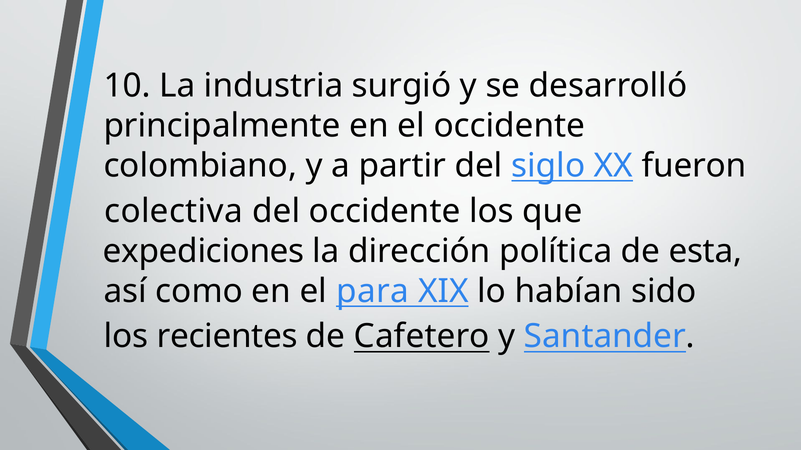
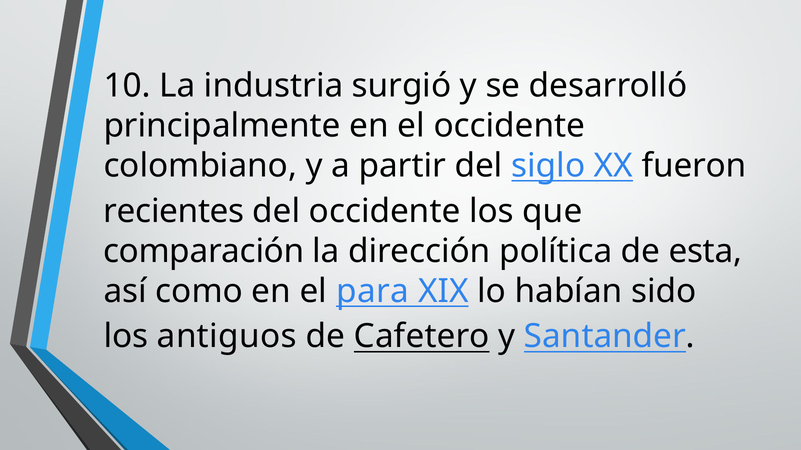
colectiva: colectiva -> recientes
expediciones: expediciones -> comparación
recientes: recientes -> antiguos
